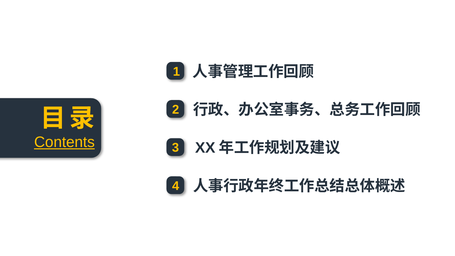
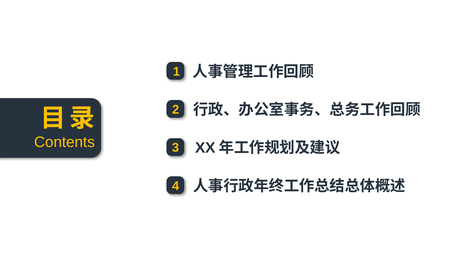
Contents underline: present -> none
